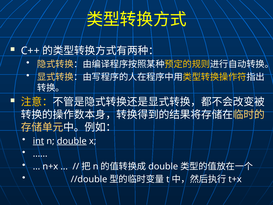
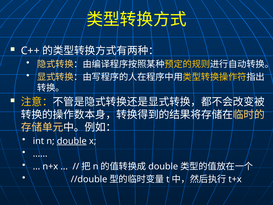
int underline: present -> none
